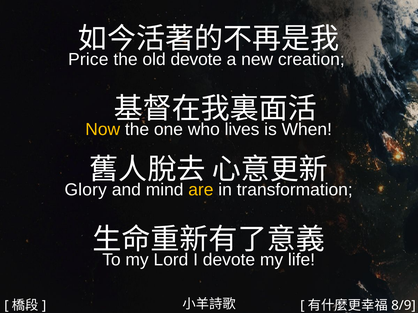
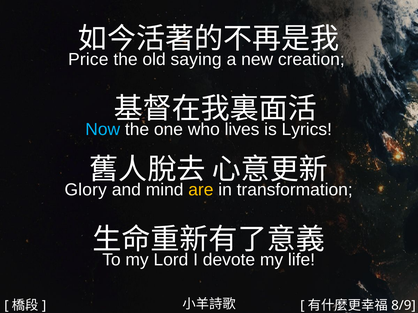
old devote: devote -> saying
Now colour: yellow -> light blue
When: When -> Lyrics
